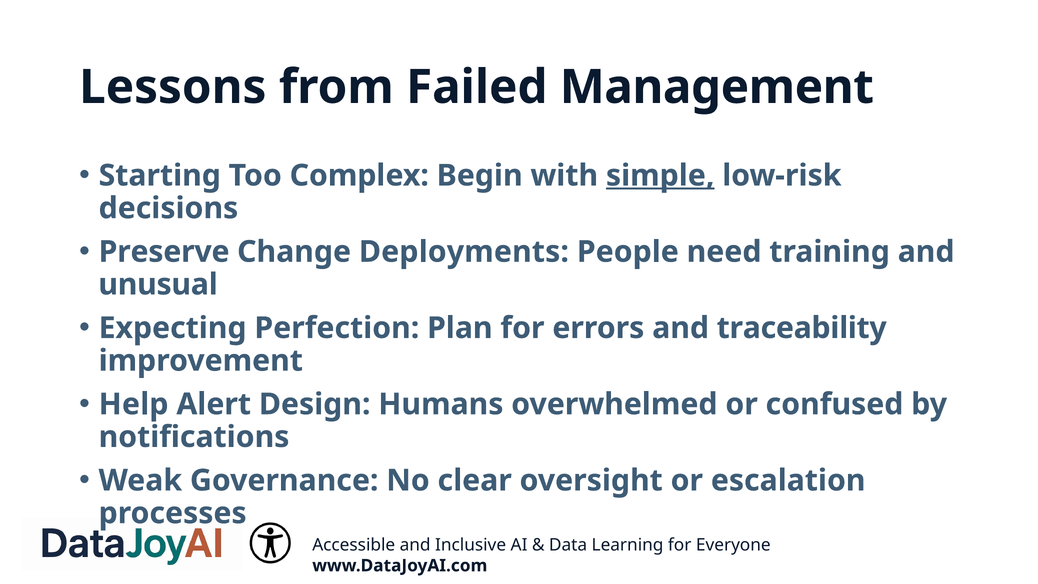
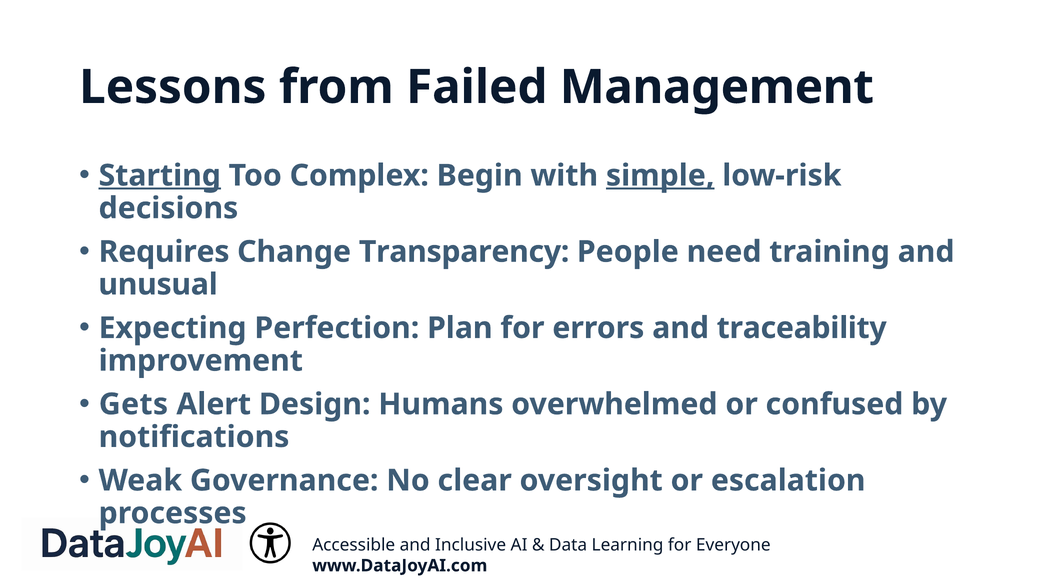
Starting underline: none -> present
Preserve: Preserve -> Requires
Deployments: Deployments -> Transparency
Help: Help -> Gets
